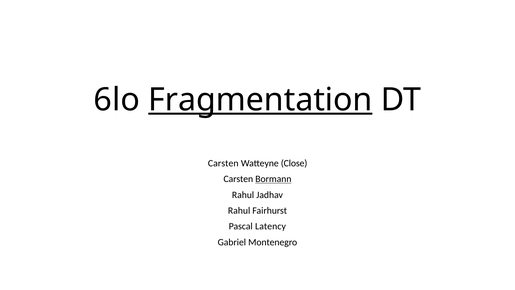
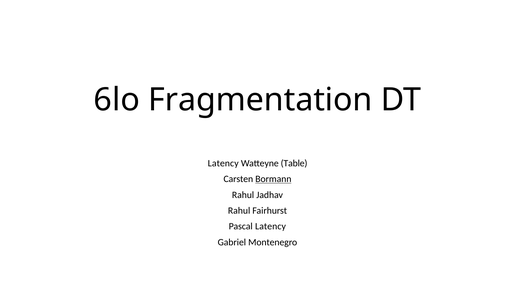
Fragmentation underline: present -> none
Carsten at (223, 163): Carsten -> Latency
Close: Close -> Table
